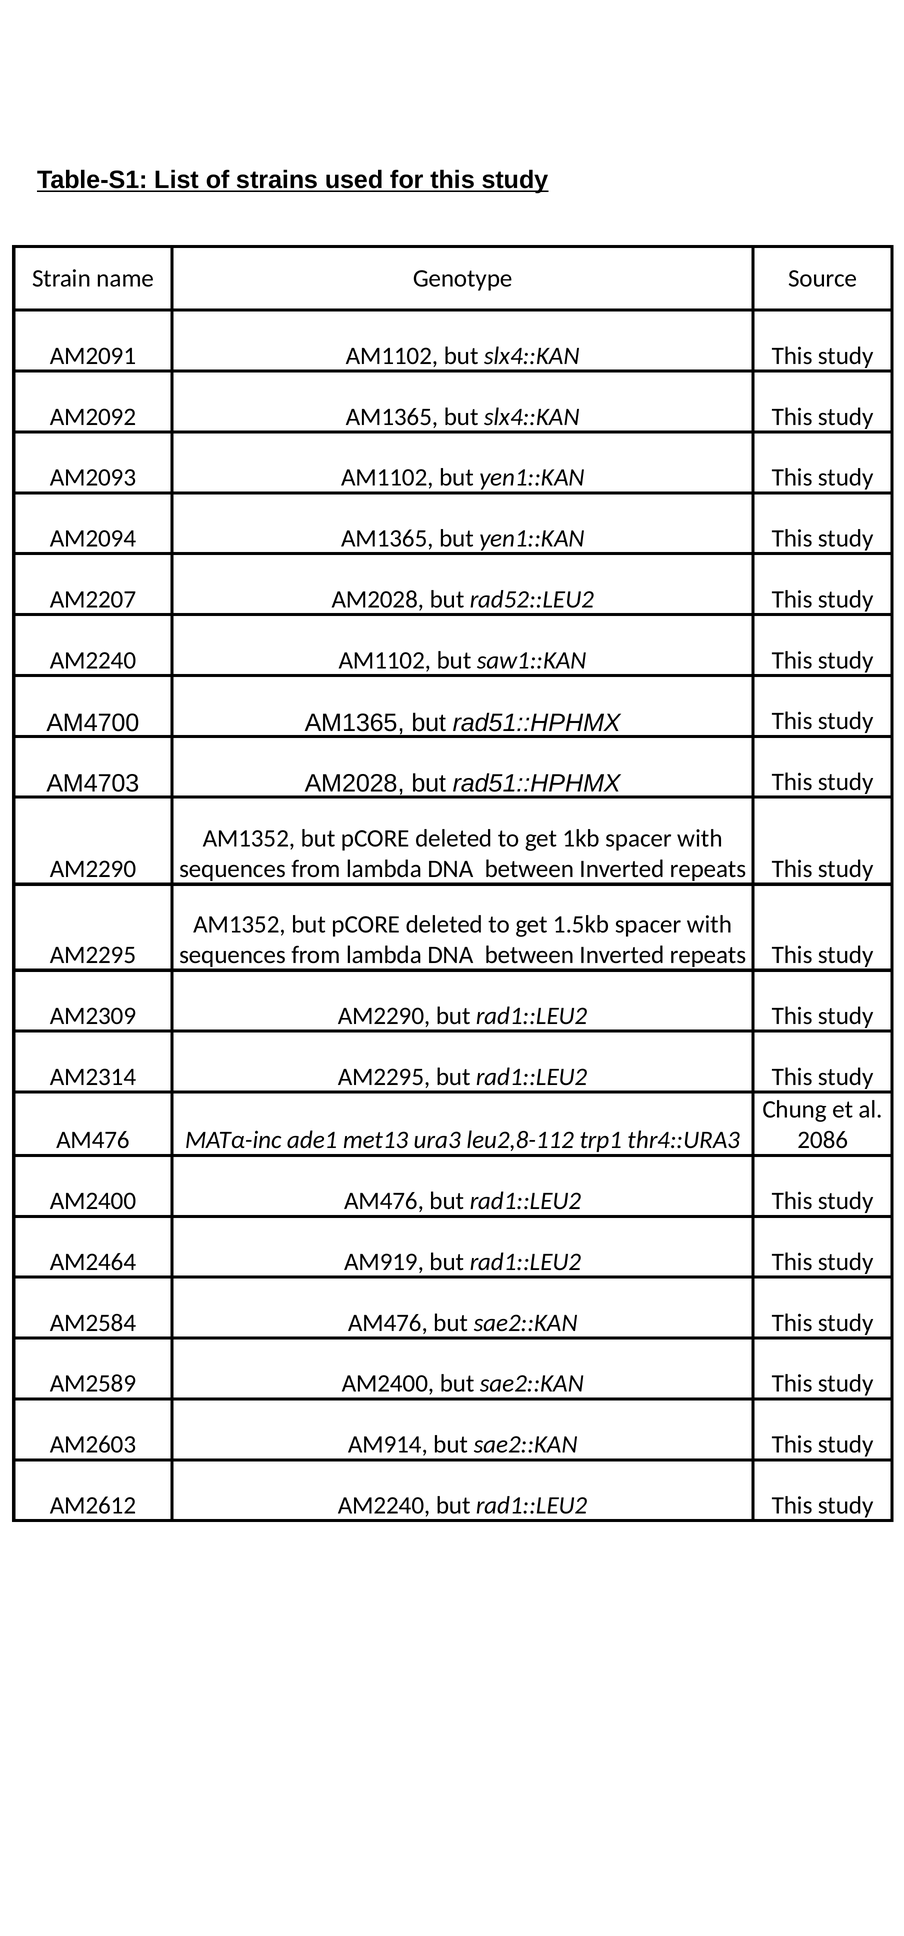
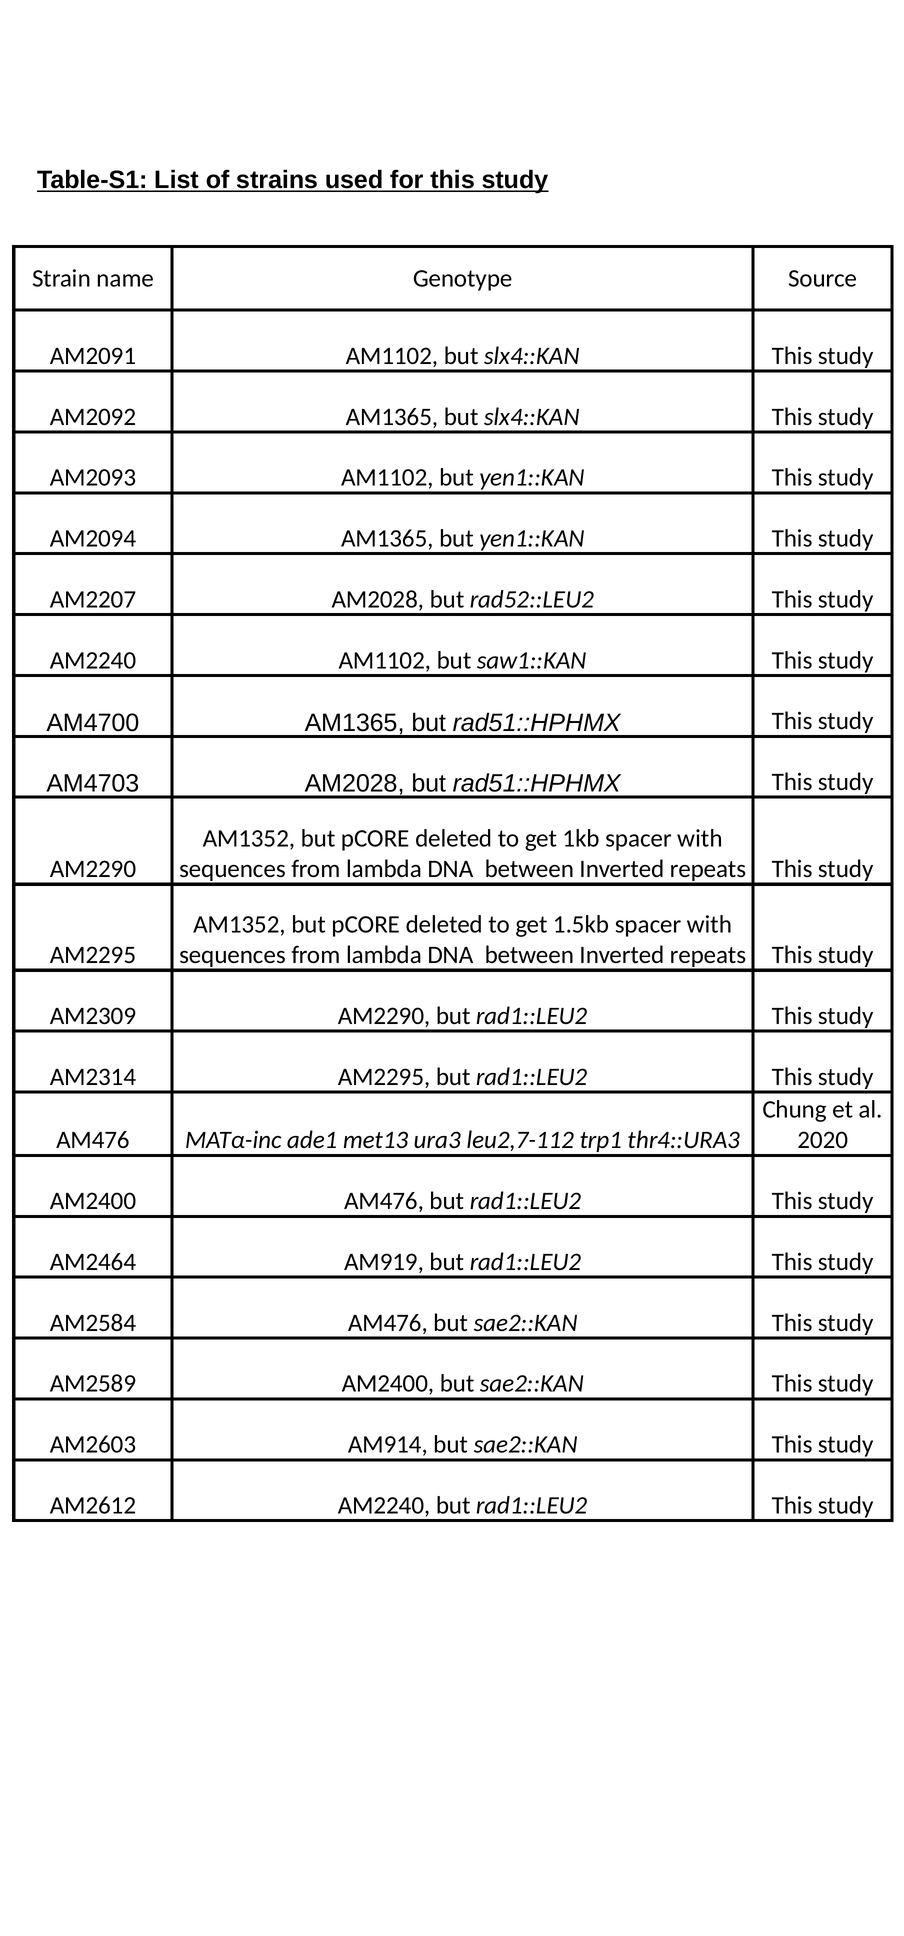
leu2,8-112: leu2,8-112 -> leu2,7-112
2086: 2086 -> 2020
